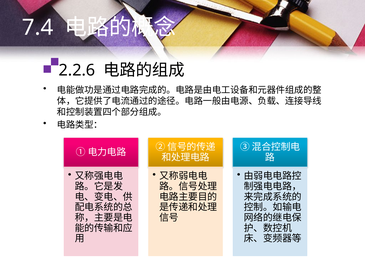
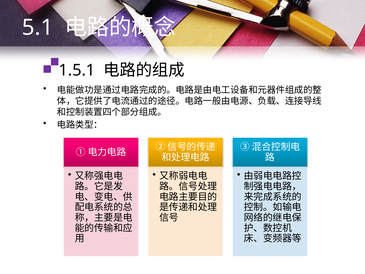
7.4: 7.4 -> 5.1
2.2.6: 2.2.6 -> 1.5.1
